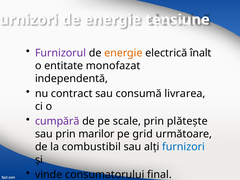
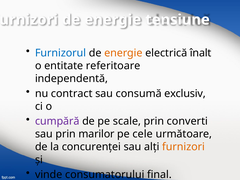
Furnizorul colour: purple -> blue
monofazat: monofazat -> referitoare
livrarea: livrarea -> exclusiv
plăteşte: plăteşte -> converti
grid: grid -> cele
combustibil: combustibil -> concurenţei
furnizori at (184, 147) colour: blue -> orange
